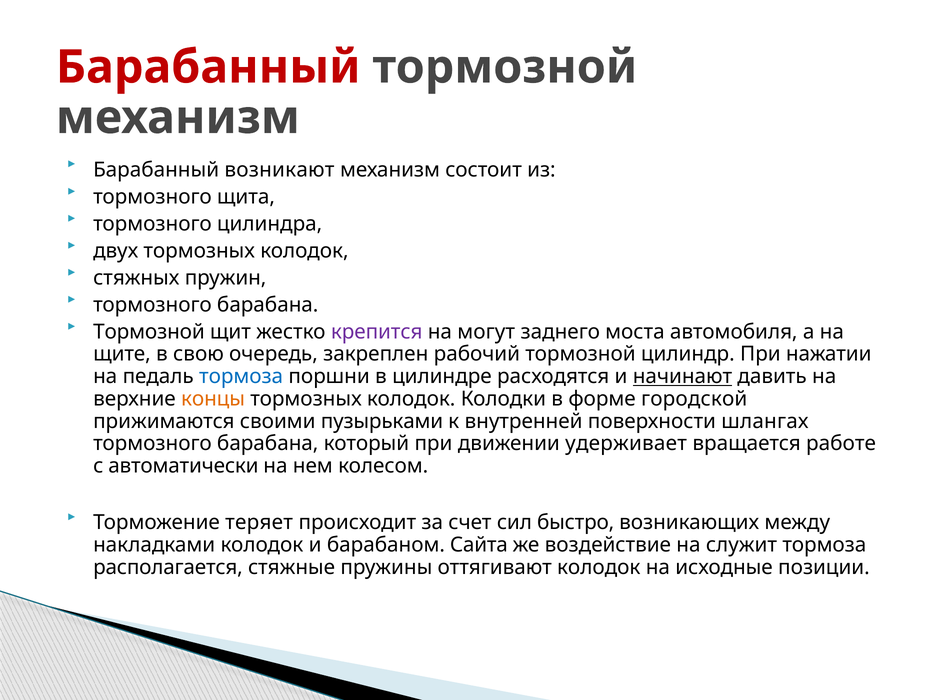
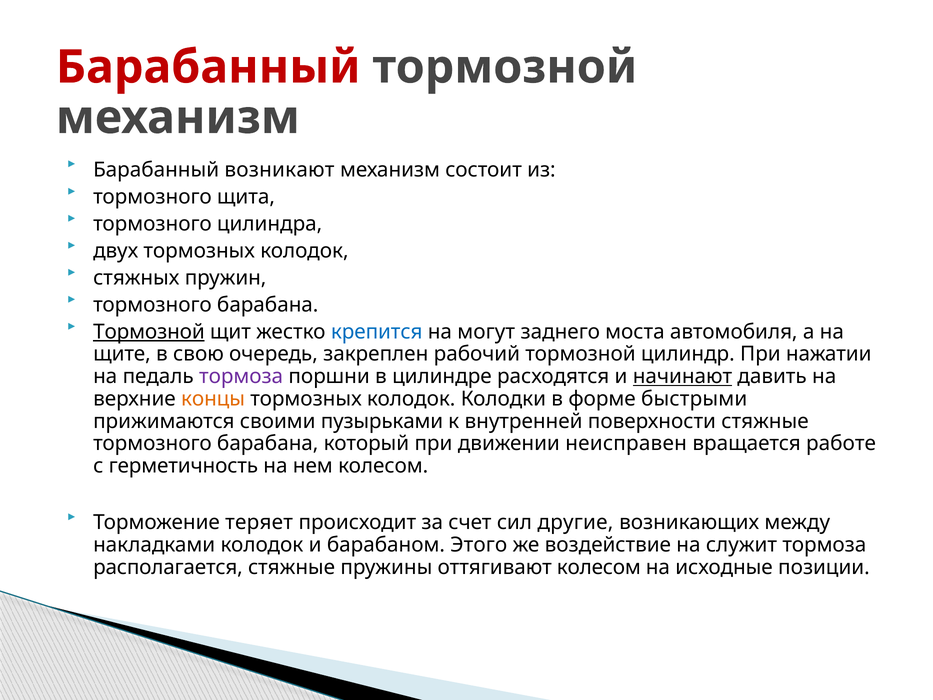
Тормозной at (149, 332) underline: none -> present
крепится colour: purple -> blue
тормоза at (241, 376) colour: blue -> purple
городской: городской -> быстрыми
поверхности шлангах: шлангах -> стяжные
удерживает: удерживает -> неисправен
автоматически: автоматически -> герметичность
быстро: быстро -> другие
Сайта: Сайта -> Этого
оттягивают колодок: колодок -> колесом
